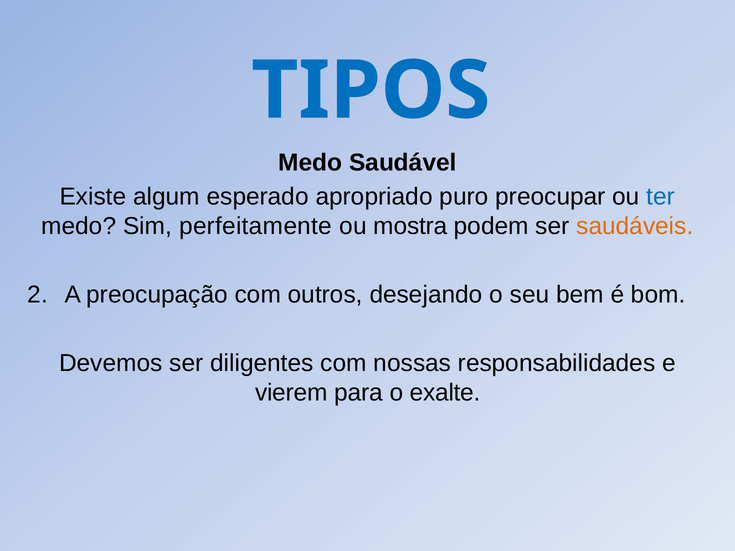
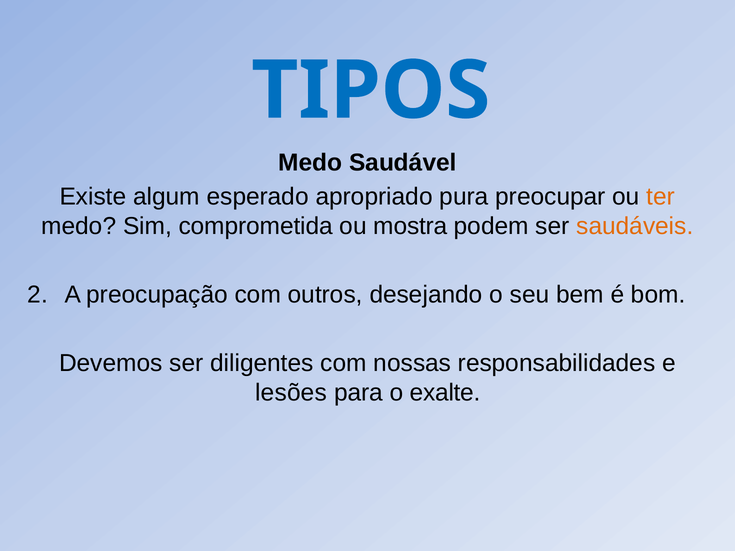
puro: puro -> pura
ter colour: blue -> orange
perfeitamente: perfeitamente -> comprometida
vierem: vierem -> lesões
